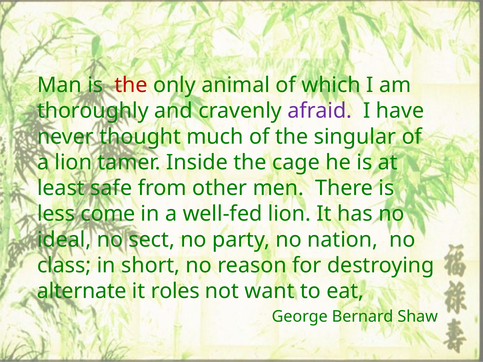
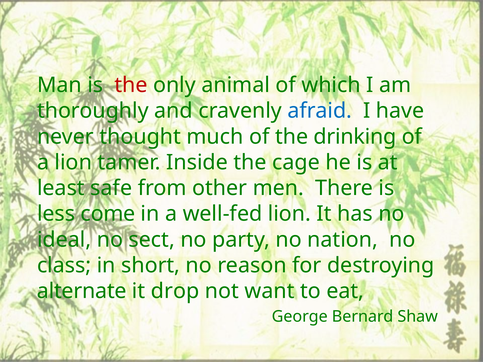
afraid colour: purple -> blue
singular: singular -> drinking
roles: roles -> drop
